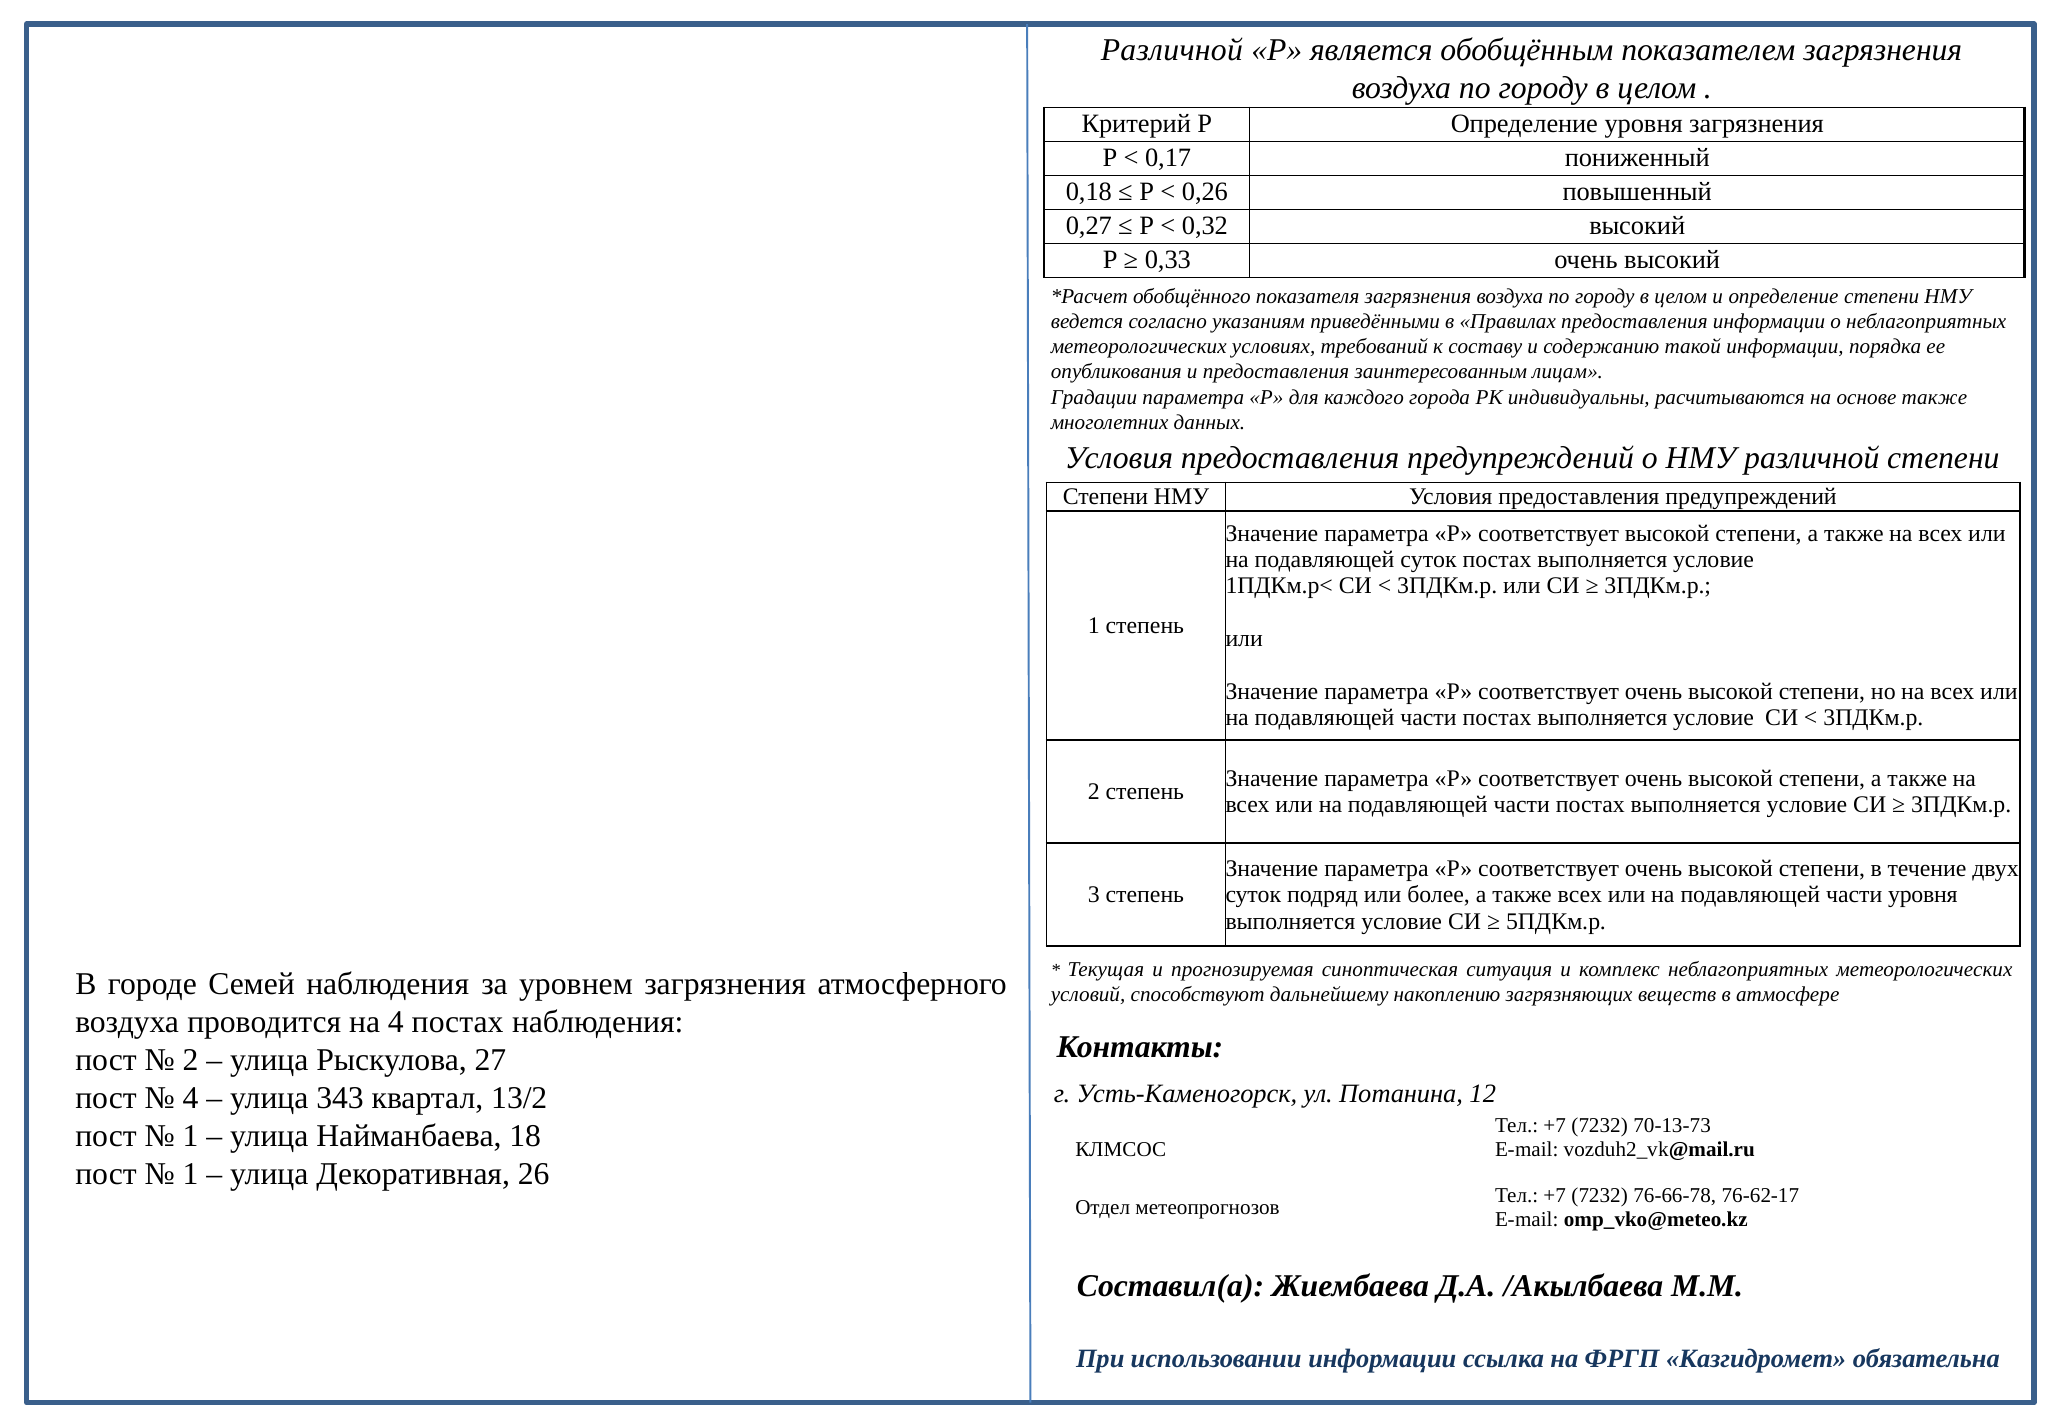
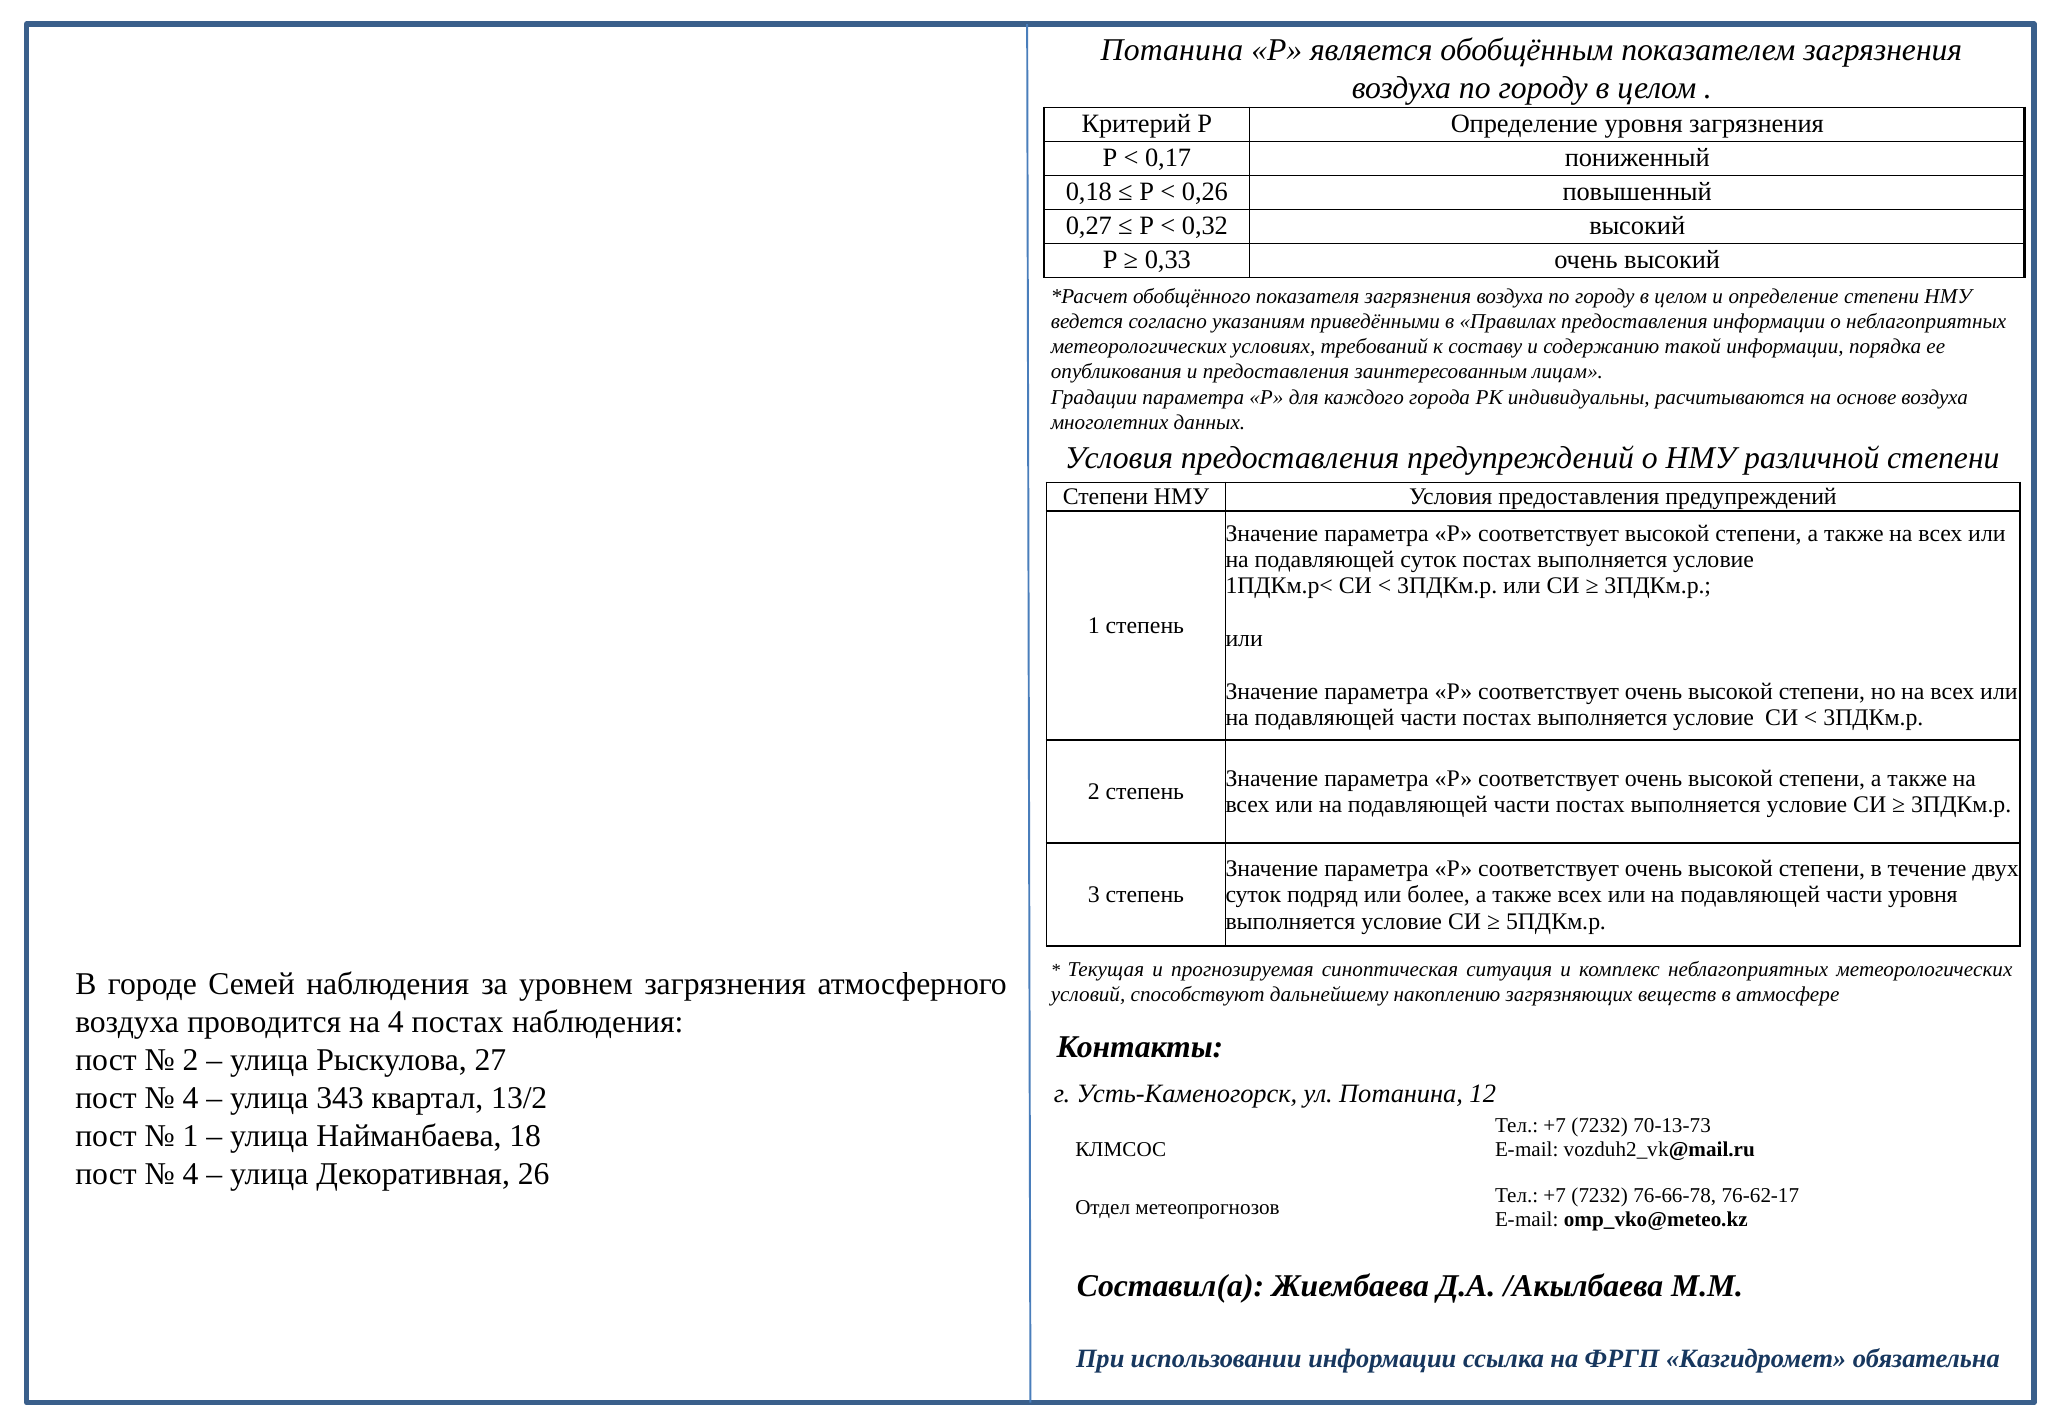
Различной at (1172, 50): Различной -> Потанина
основе также: также -> воздуха
1 at (191, 1174): 1 -> 4
